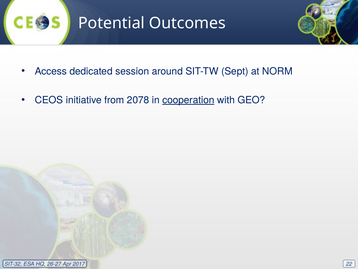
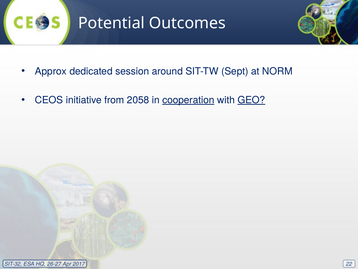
Access: Access -> Approx
2078: 2078 -> 2058
GEO underline: none -> present
